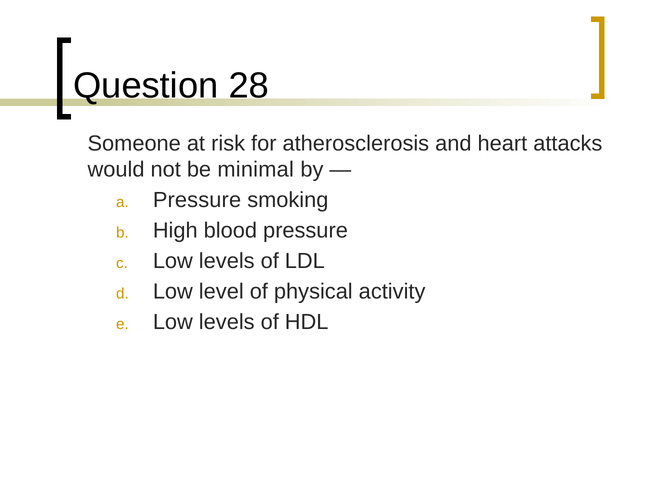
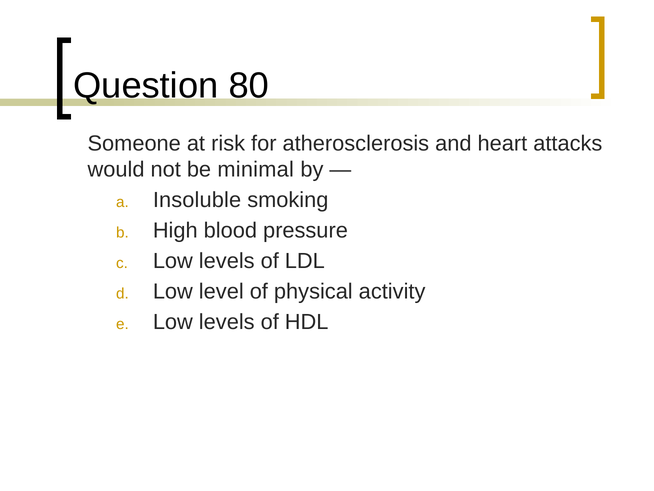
28: 28 -> 80
Pressure at (197, 200): Pressure -> Insoluble
